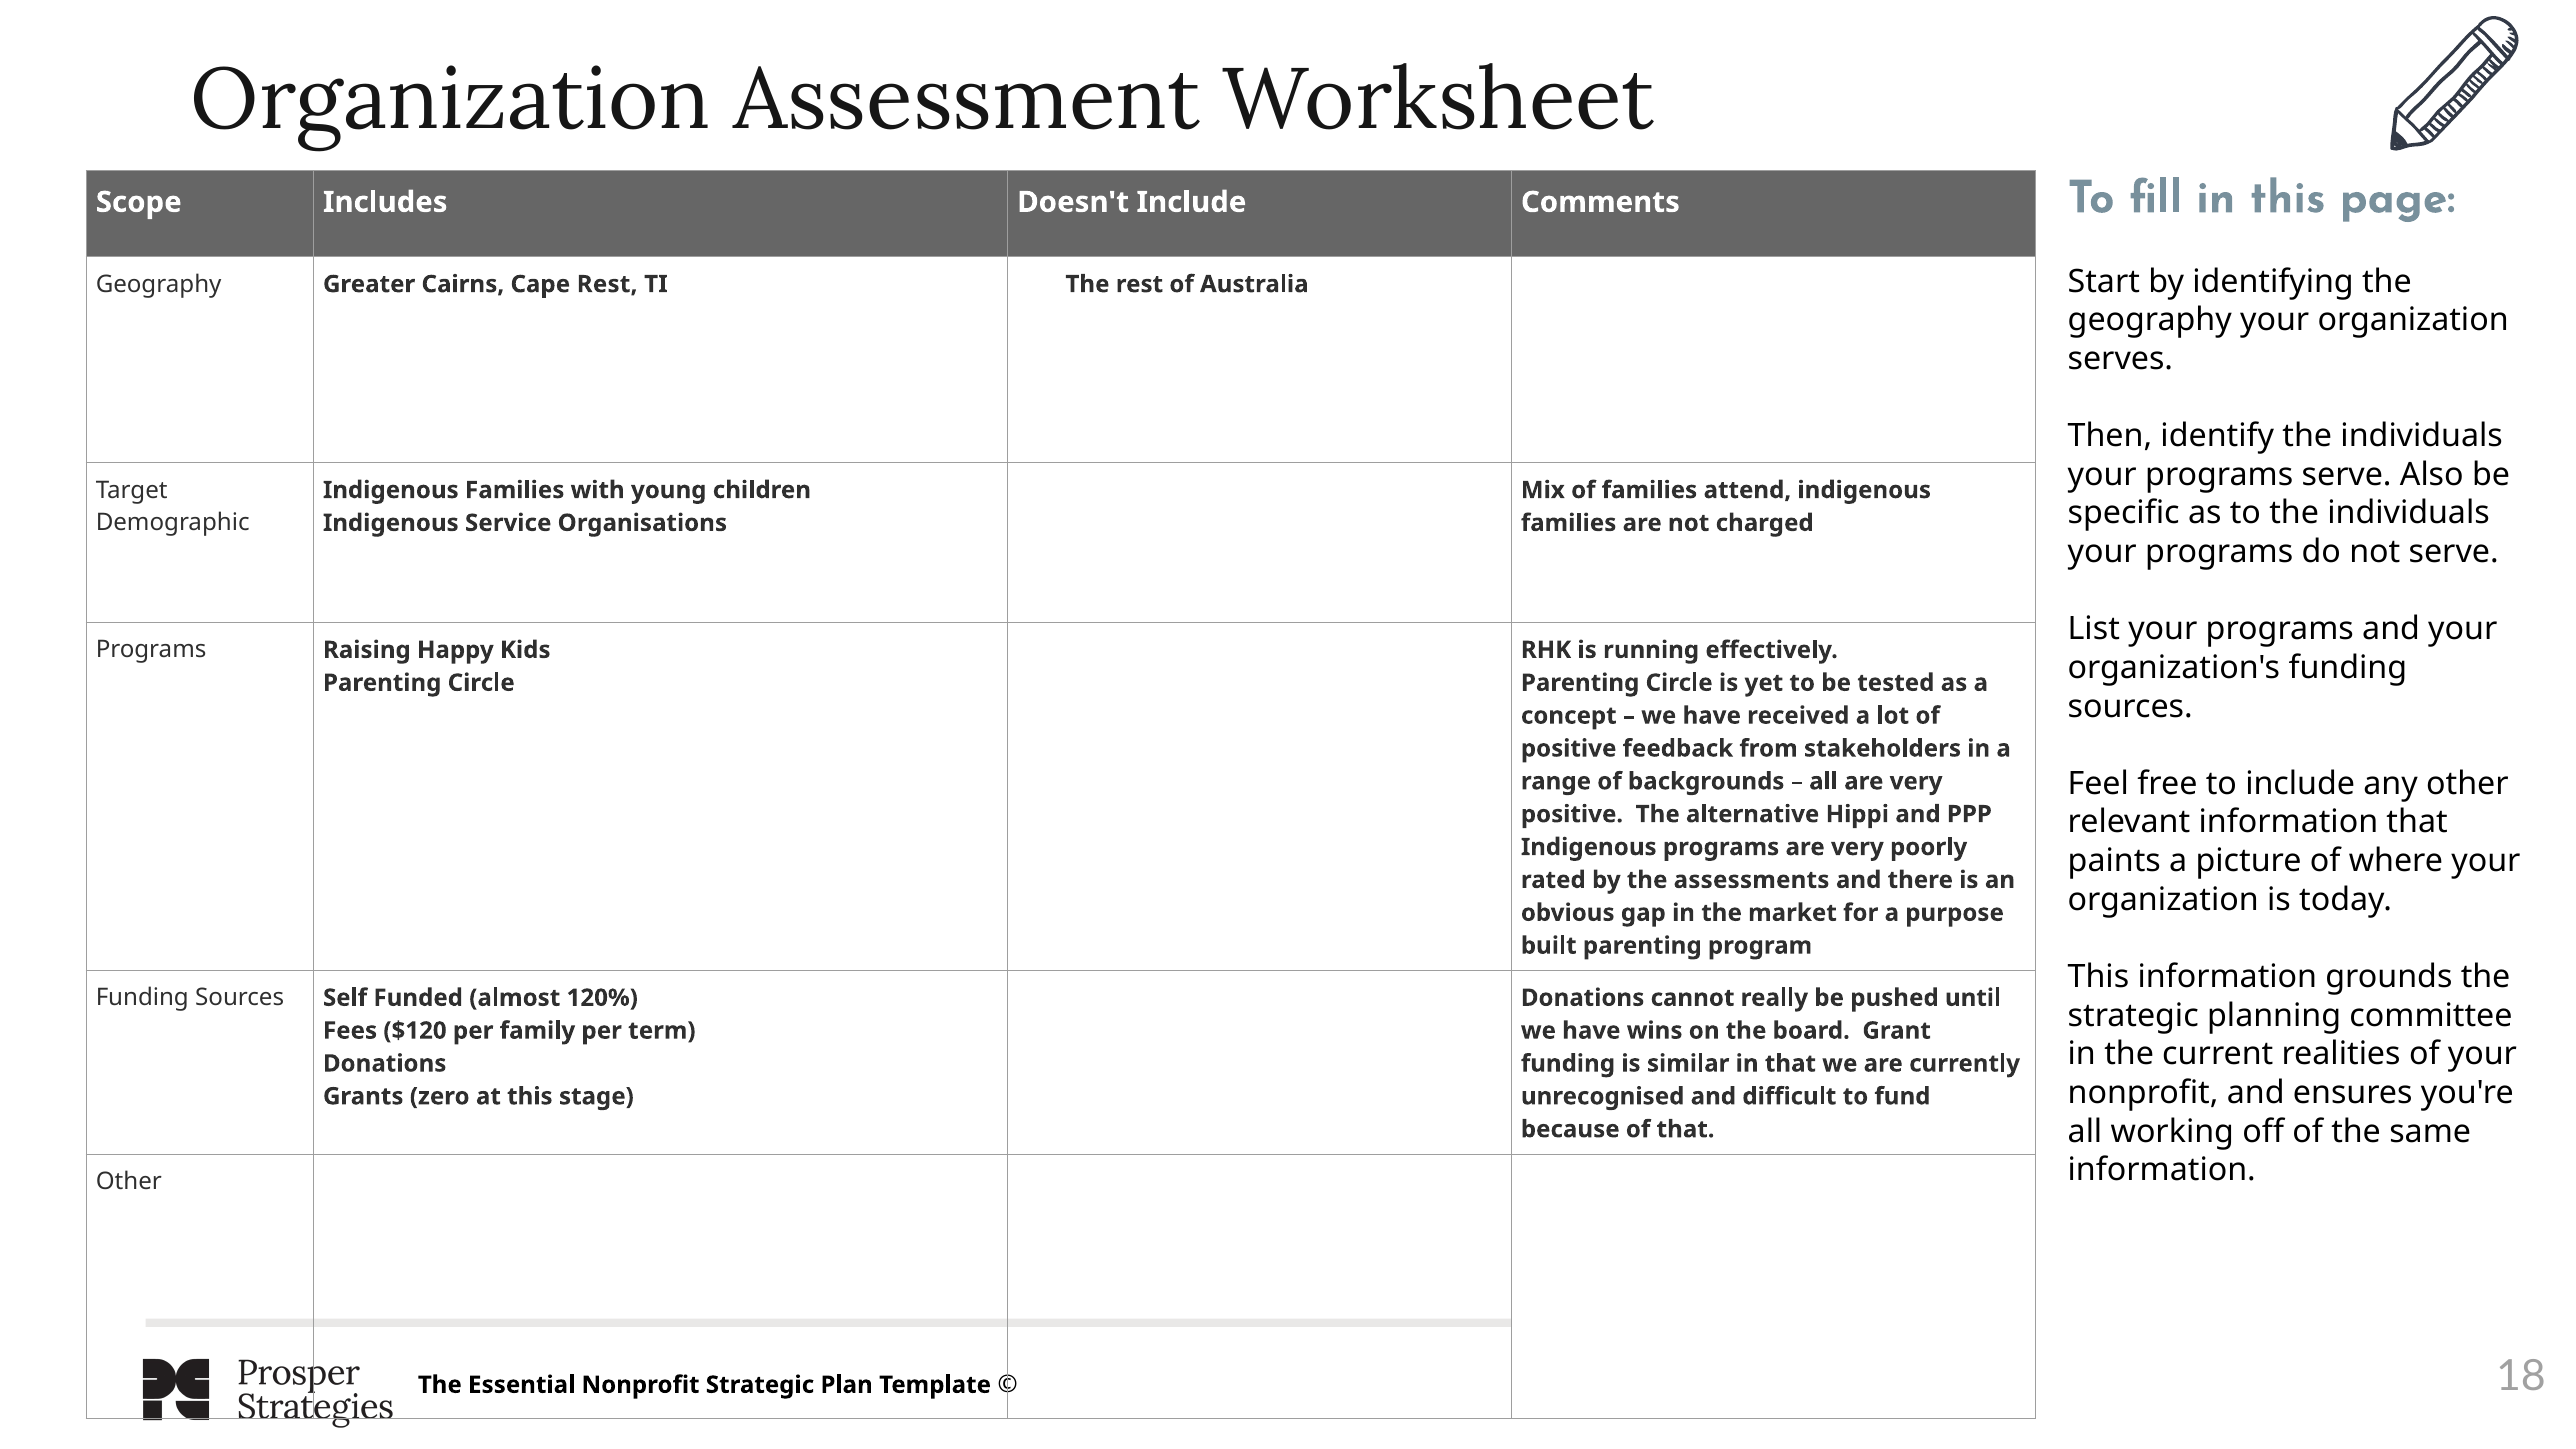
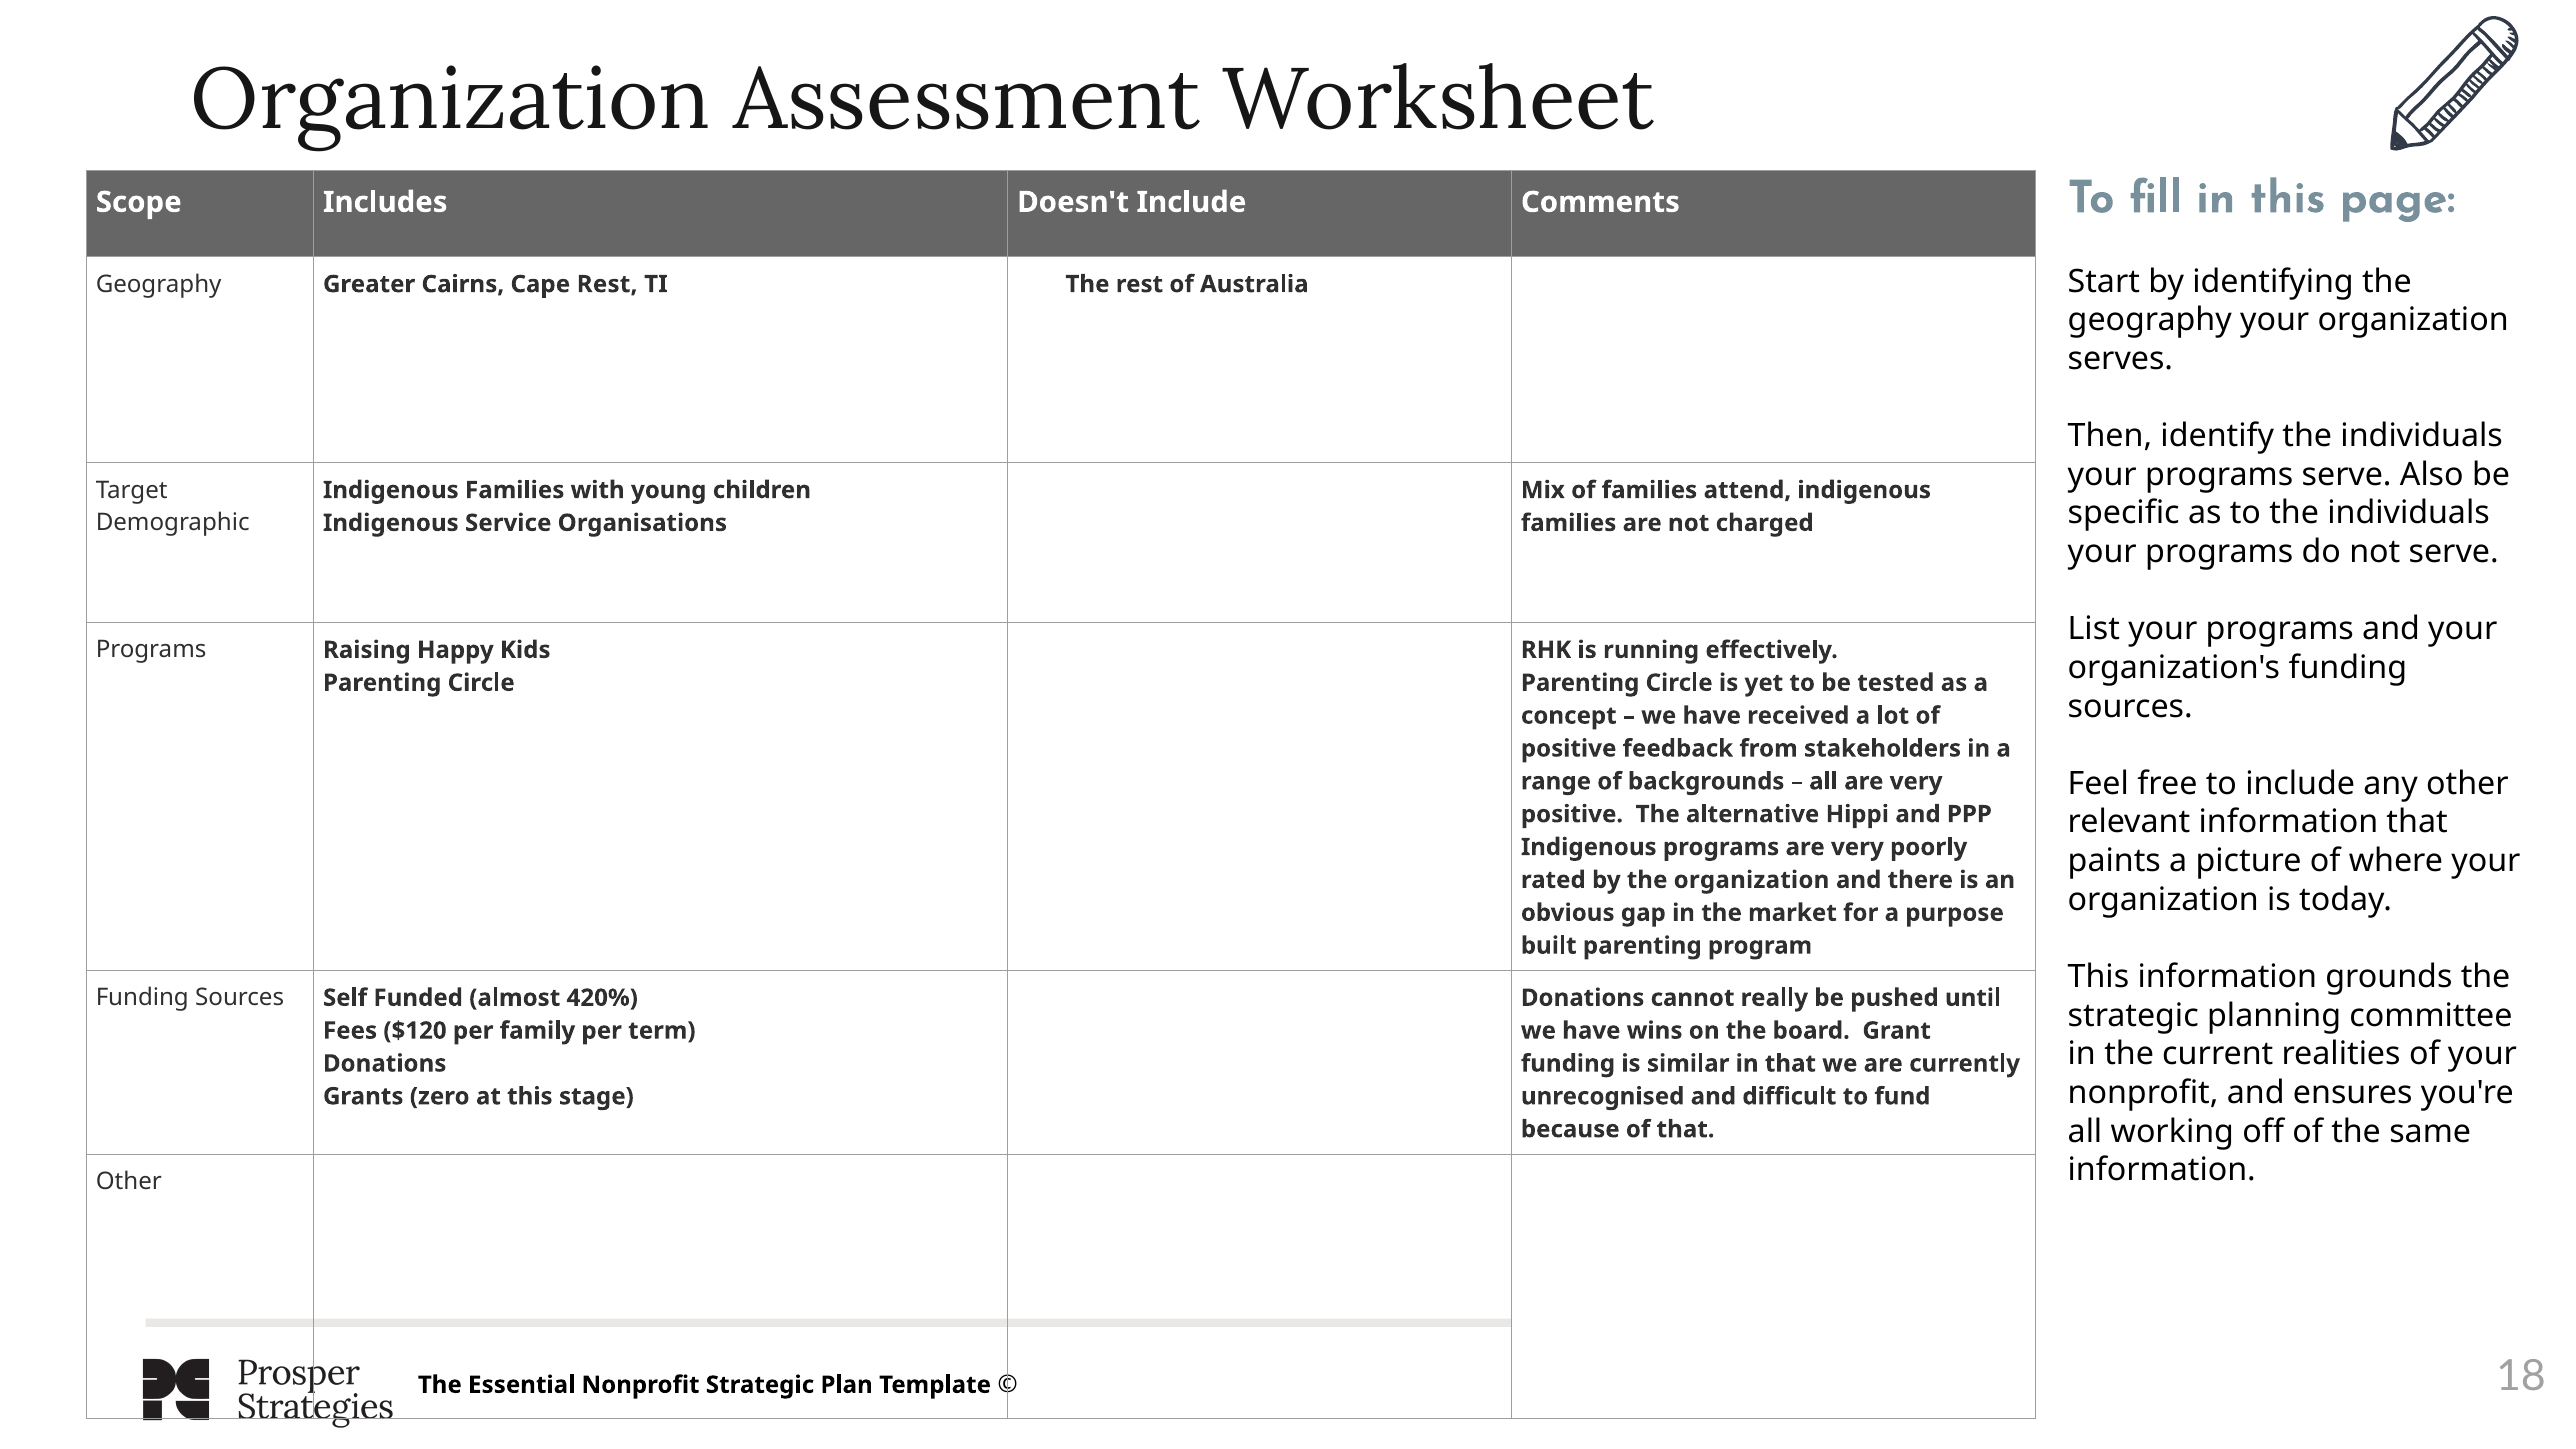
the assessments: assessments -> organization
120%: 120% -> 420%
